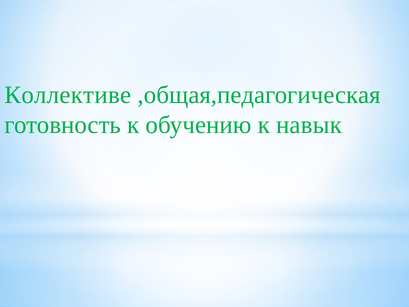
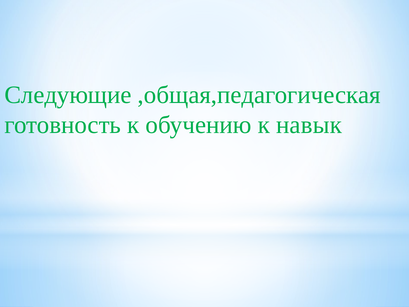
Коллективе: Коллективе -> Следующие
